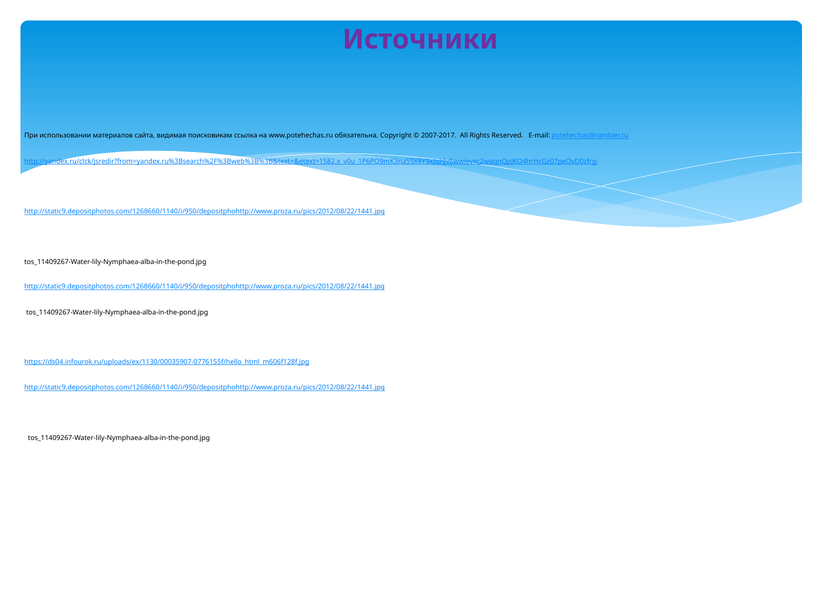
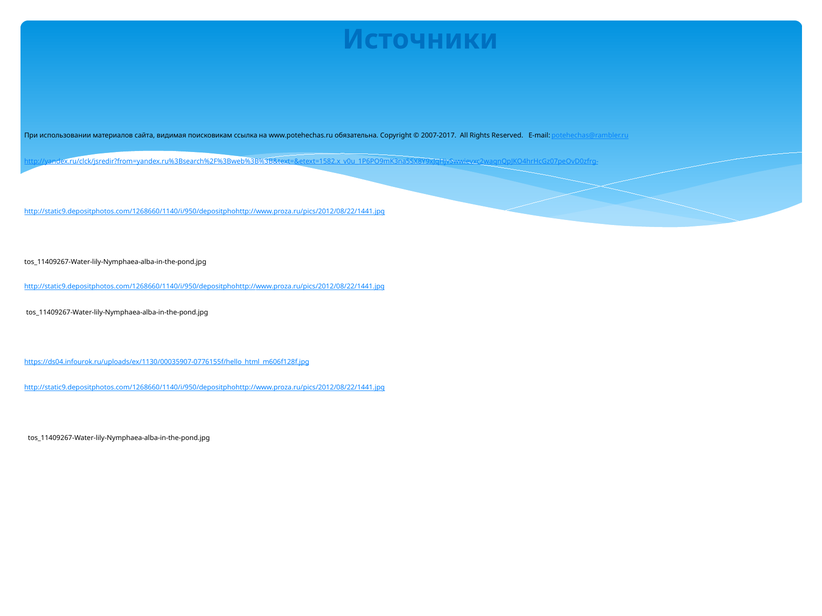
Источники colour: purple -> blue
